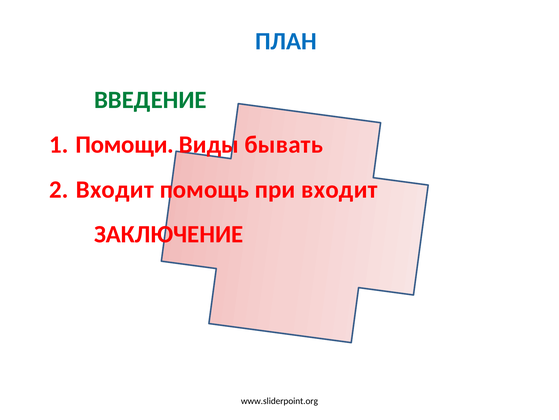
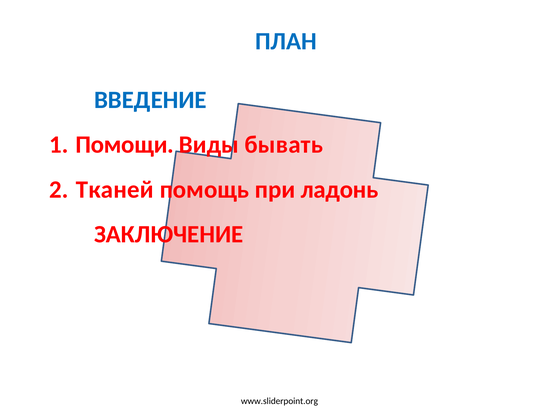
ВВЕДЕНИЕ colour: green -> blue
Входит at (115, 189): Входит -> Тканей
при входит: входит -> ладонь
